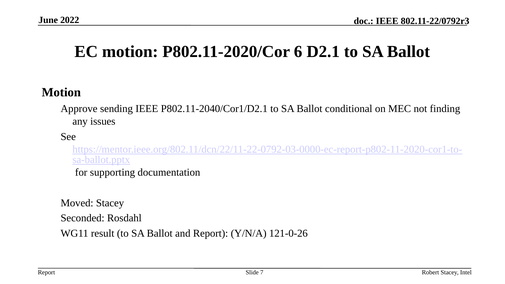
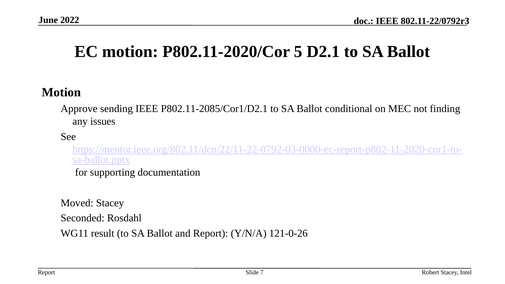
6: 6 -> 5
P802.11-2040/Cor1/D2.1: P802.11-2040/Cor1/D2.1 -> P802.11-2085/Cor1/D2.1
